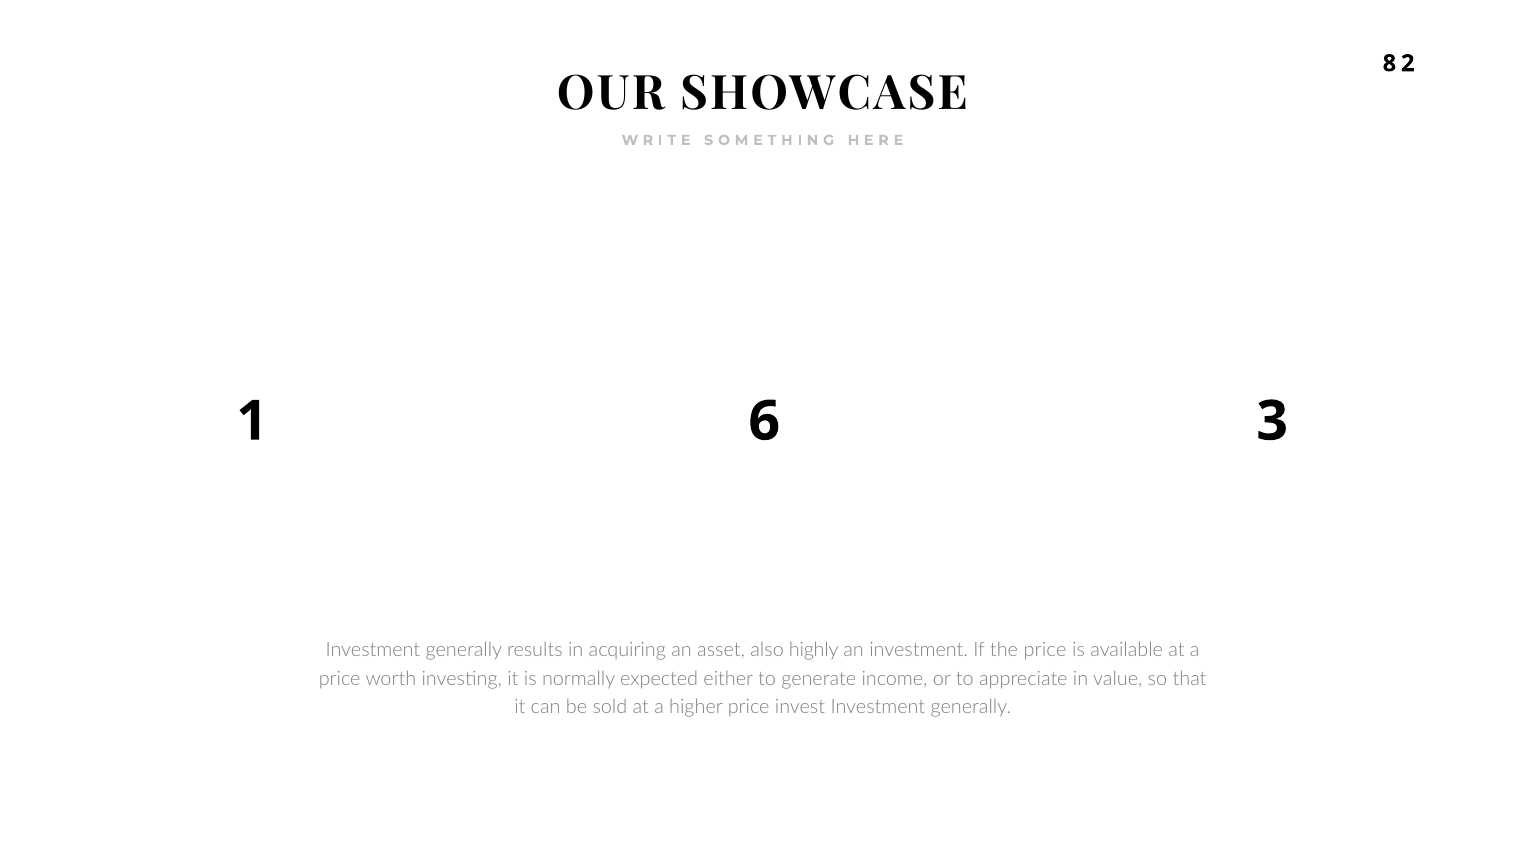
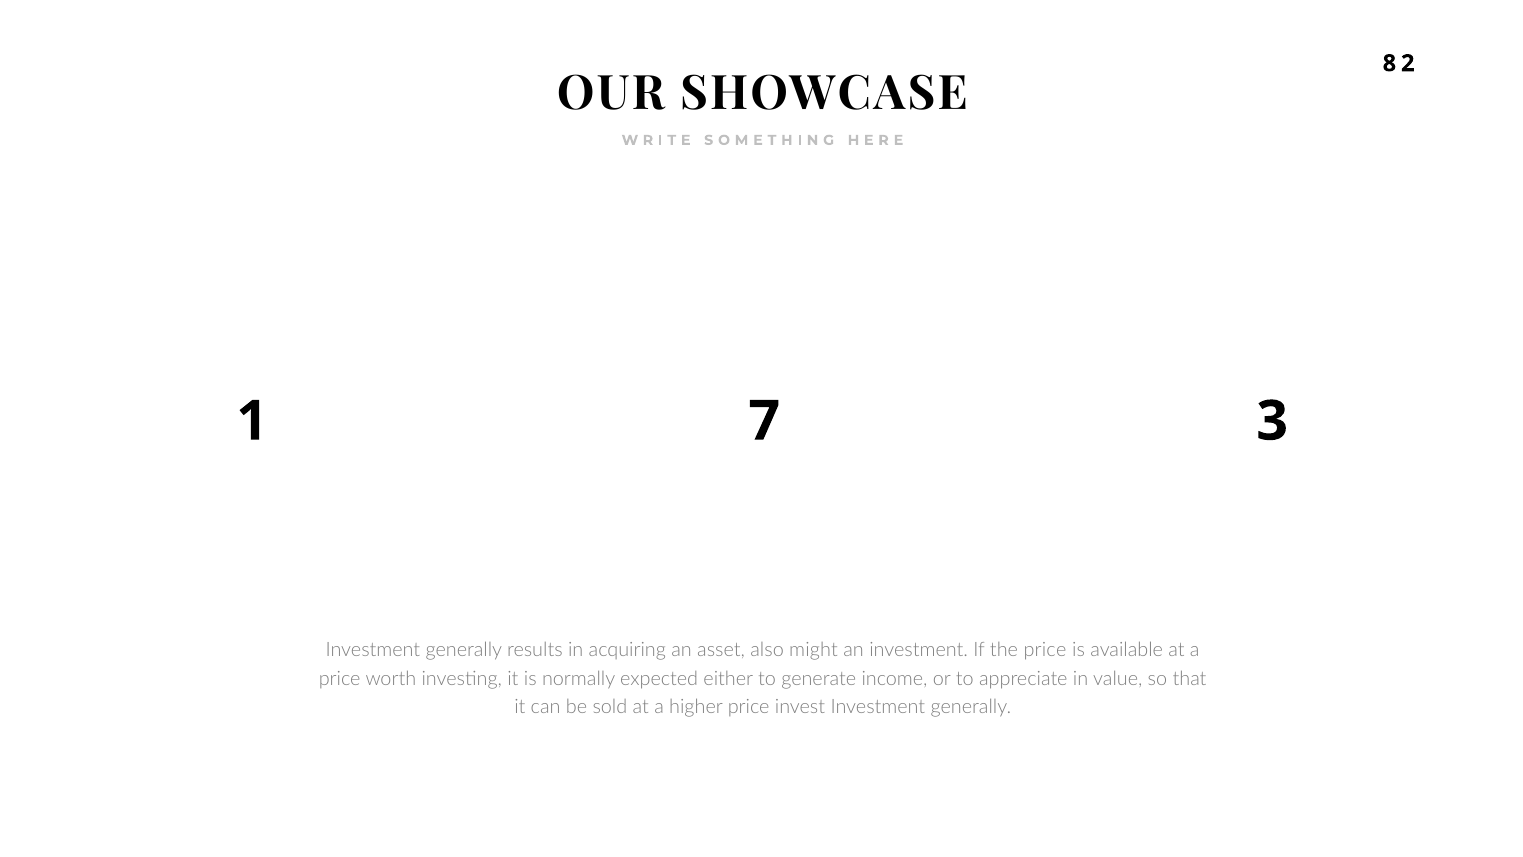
6: 6 -> 7
highly: highly -> might
